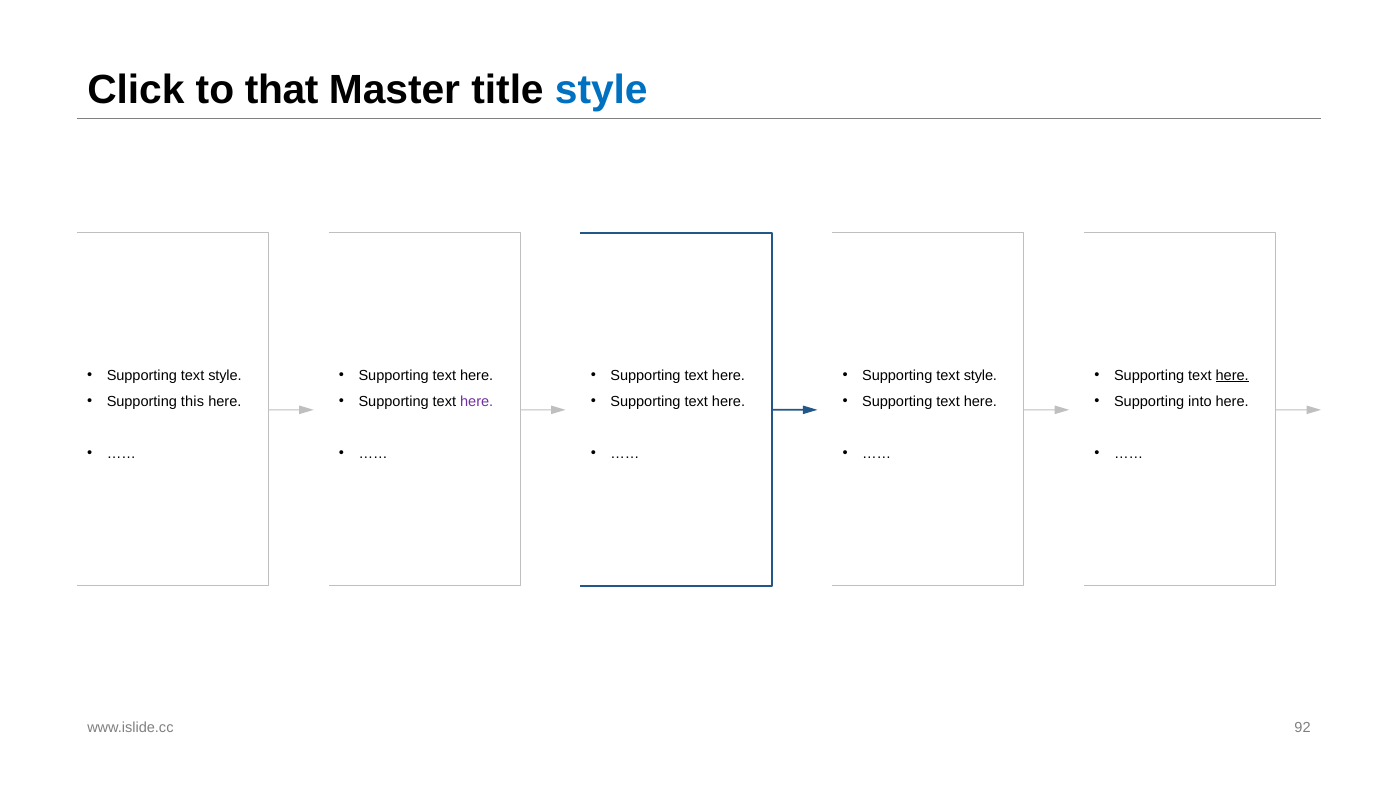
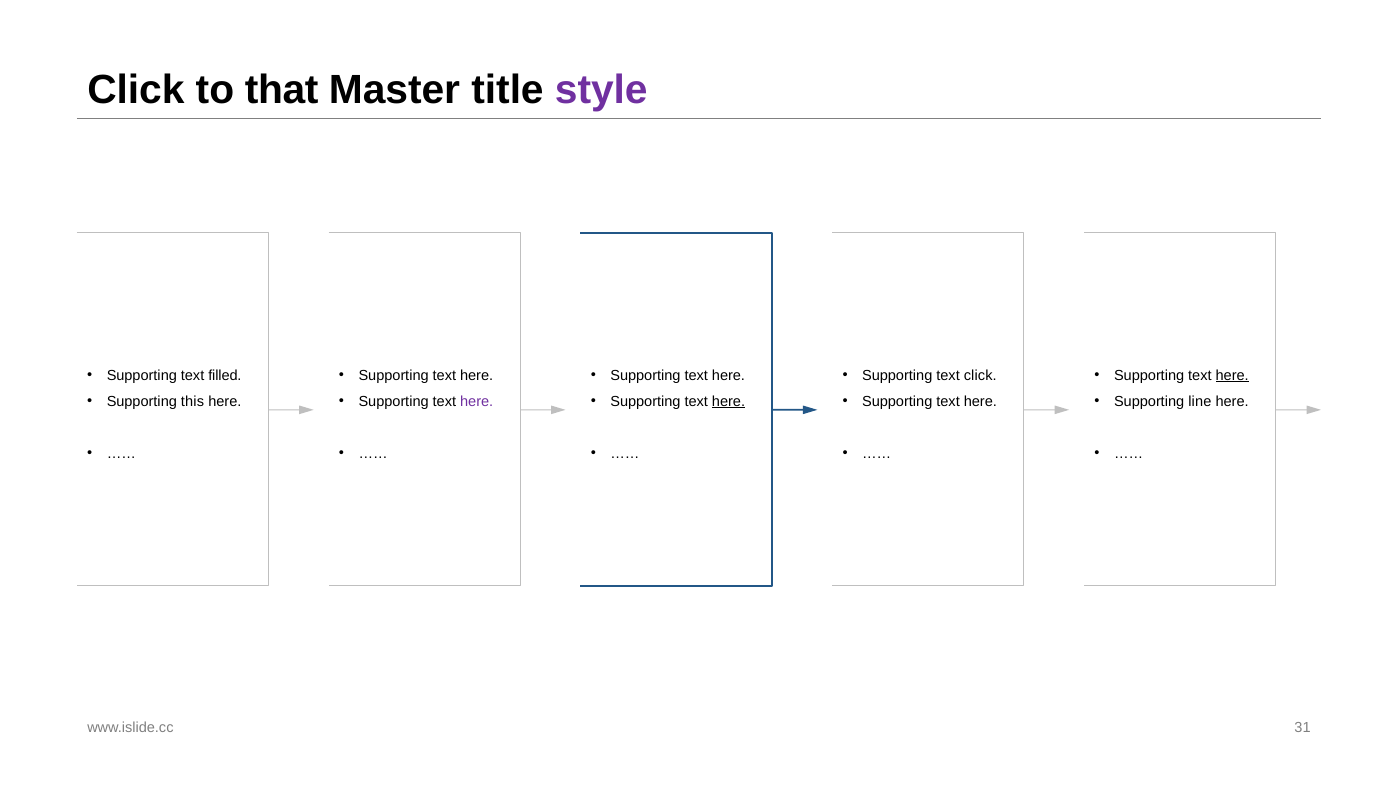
style at (601, 90) colour: blue -> purple
style at (225, 376): style -> filled
style at (980, 376): style -> click
here at (729, 402) underline: none -> present
into: into -> line
92: 92 -> 31
